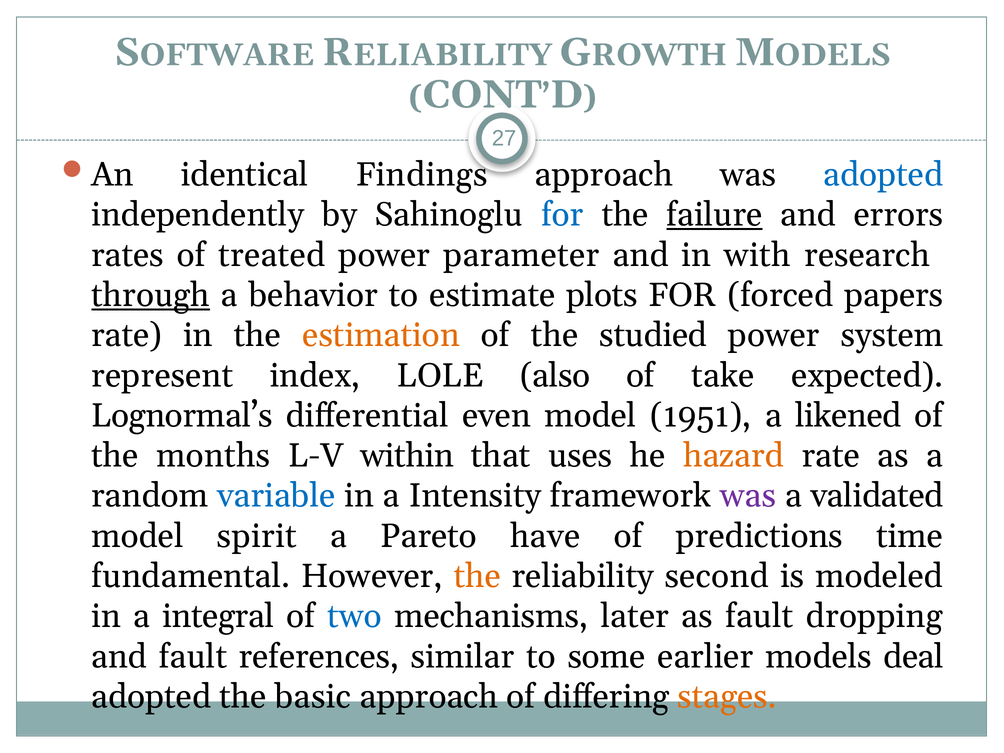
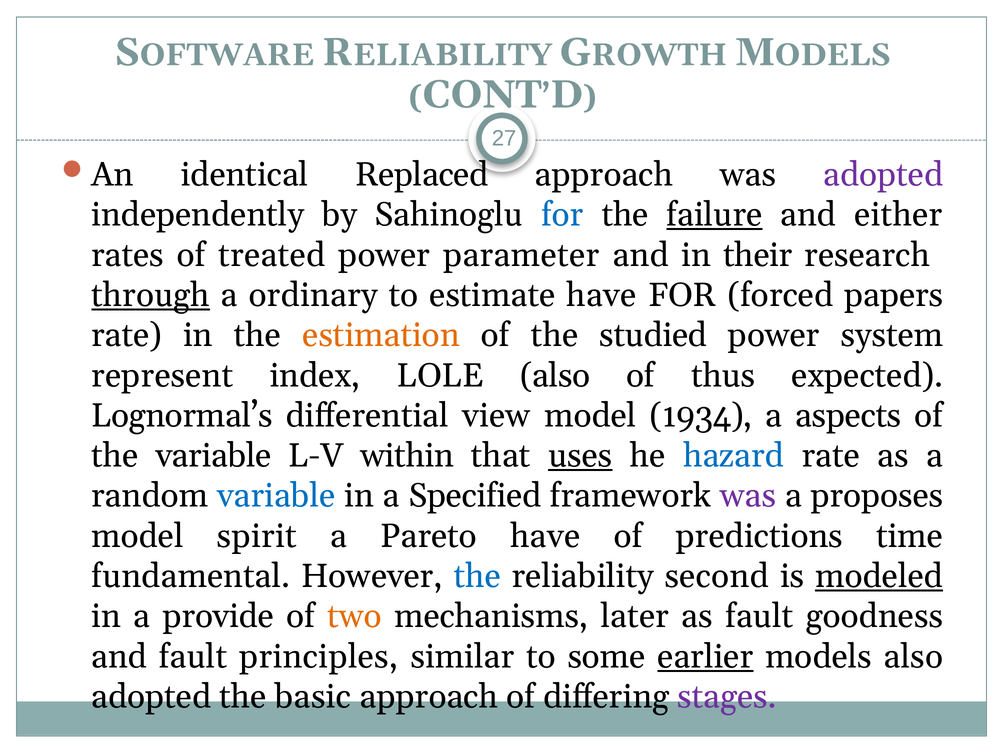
Findings: Findings -> Replaced
adopted at (883, 175) colour: blue -> purple
errors: errors -> either
with: with -> their
behavior: behavior -> ordinary
estimate plots: plots -> have
take: take -> thus
even: even -> view
1951: 1951 -> 1934
likened: likened -> aspects
the months: months -> variable
uses underline: none -> present
hazard colour: orange -> blue
Intensity: Intensity -> Specified
validated: validated -> proposes
the at (477, 576) colour: orange -> blue
modeled underline: none -> present
integral: integral -> provide
two colour: blue -> orange
dropping: dropping -> goodness
references: references -> principles
earlier underline: none -> present
models deal: deal -> also
stages colour: orange -> purple
